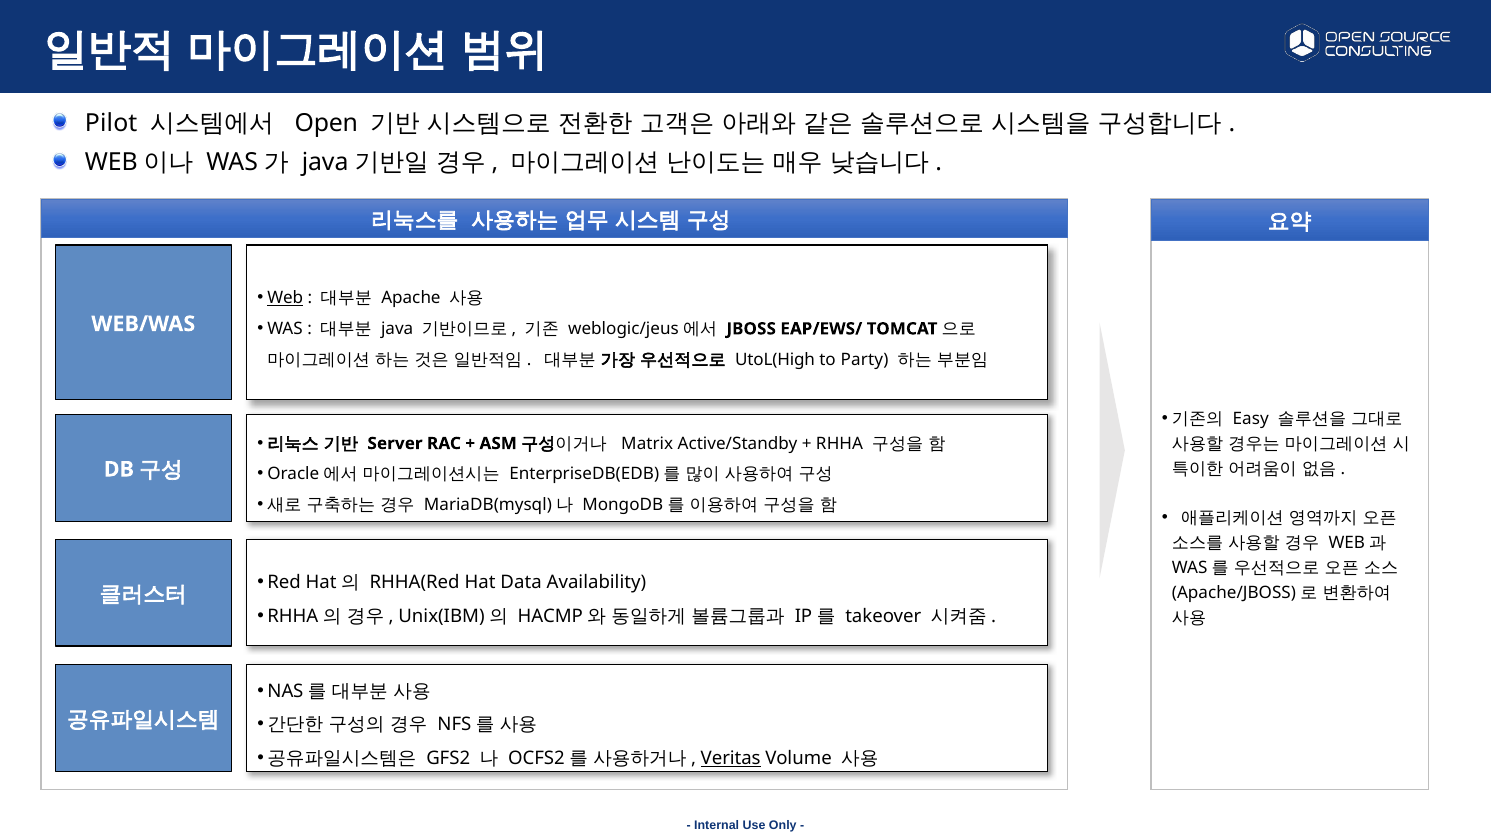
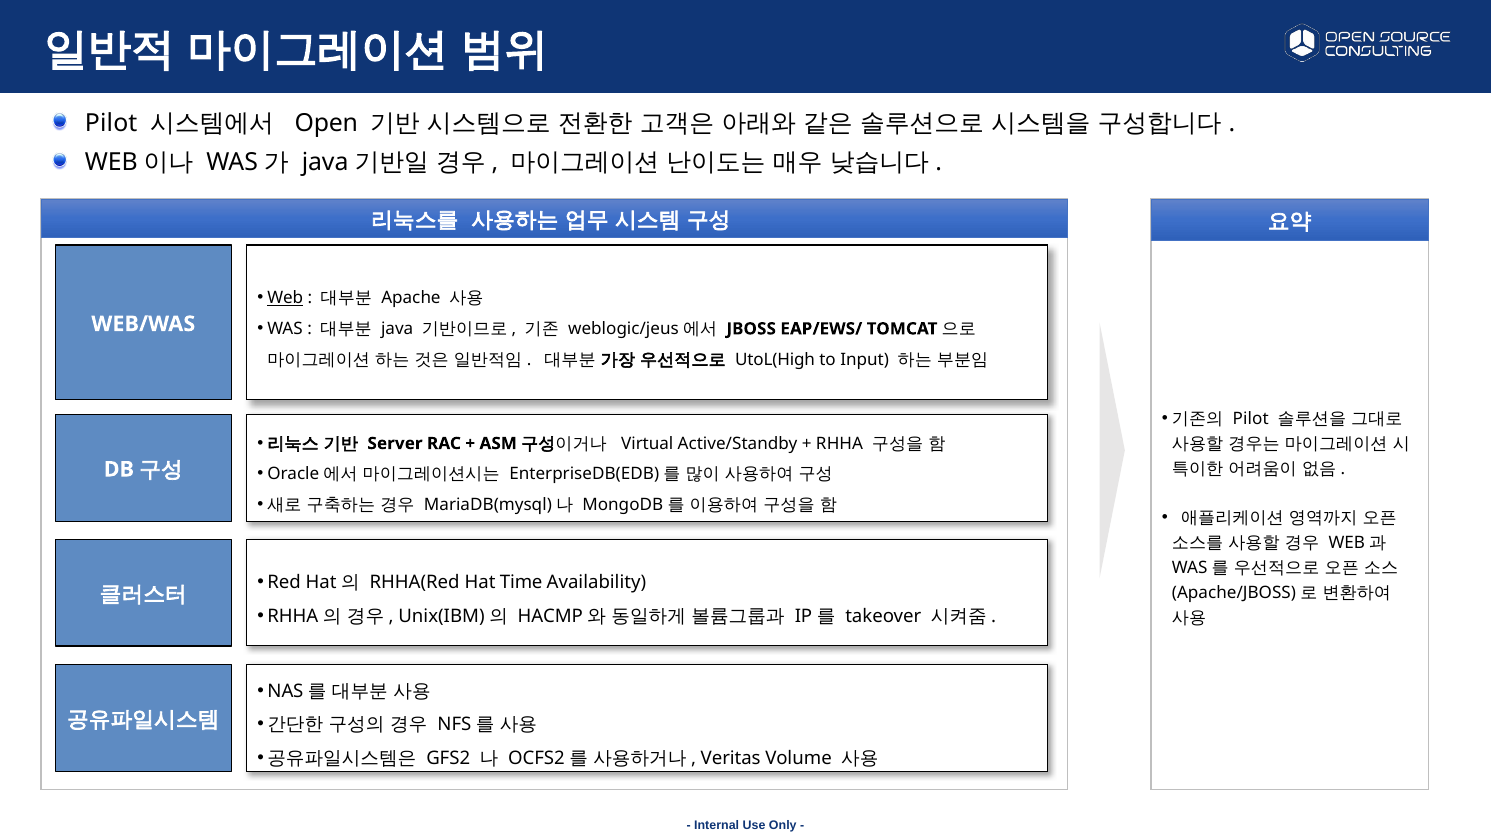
Party: Party -> Input
Easy at (1251, 419): Easy -> Pilot
Matrix: Matrix -> Virtual
Data: Data -> Time
Veritas underline: present -> none
